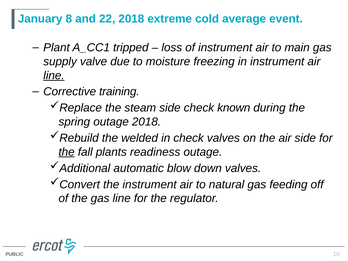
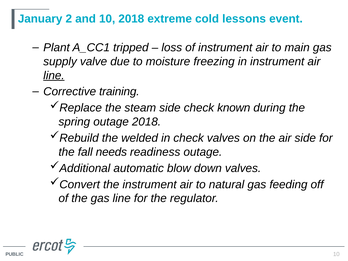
8: 8 -> 2
and 22: 22 -> 10
average: average -> lessons
the at (67, 152) underline: present -> none
plants: plants -> needs
